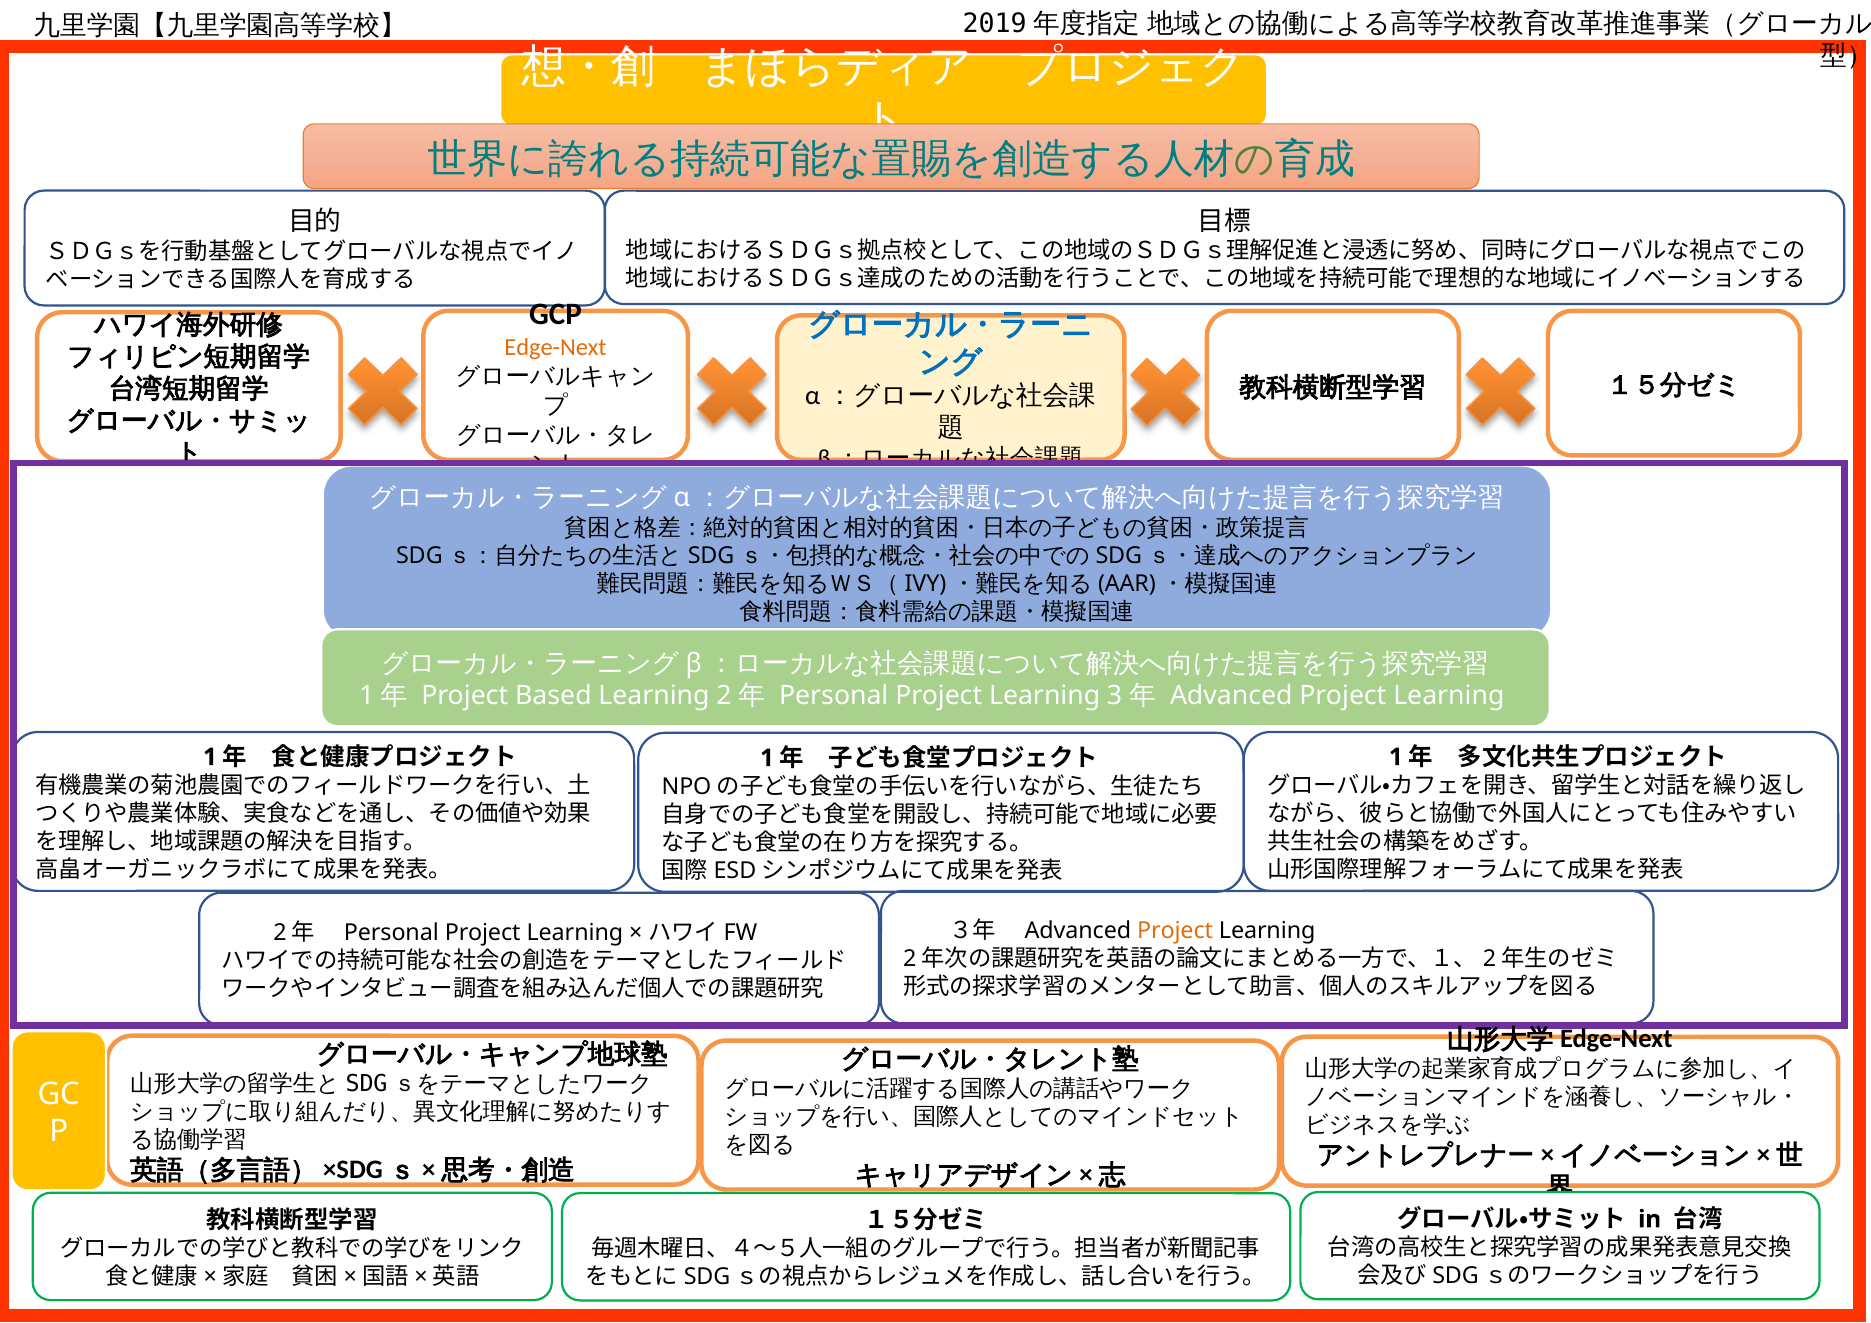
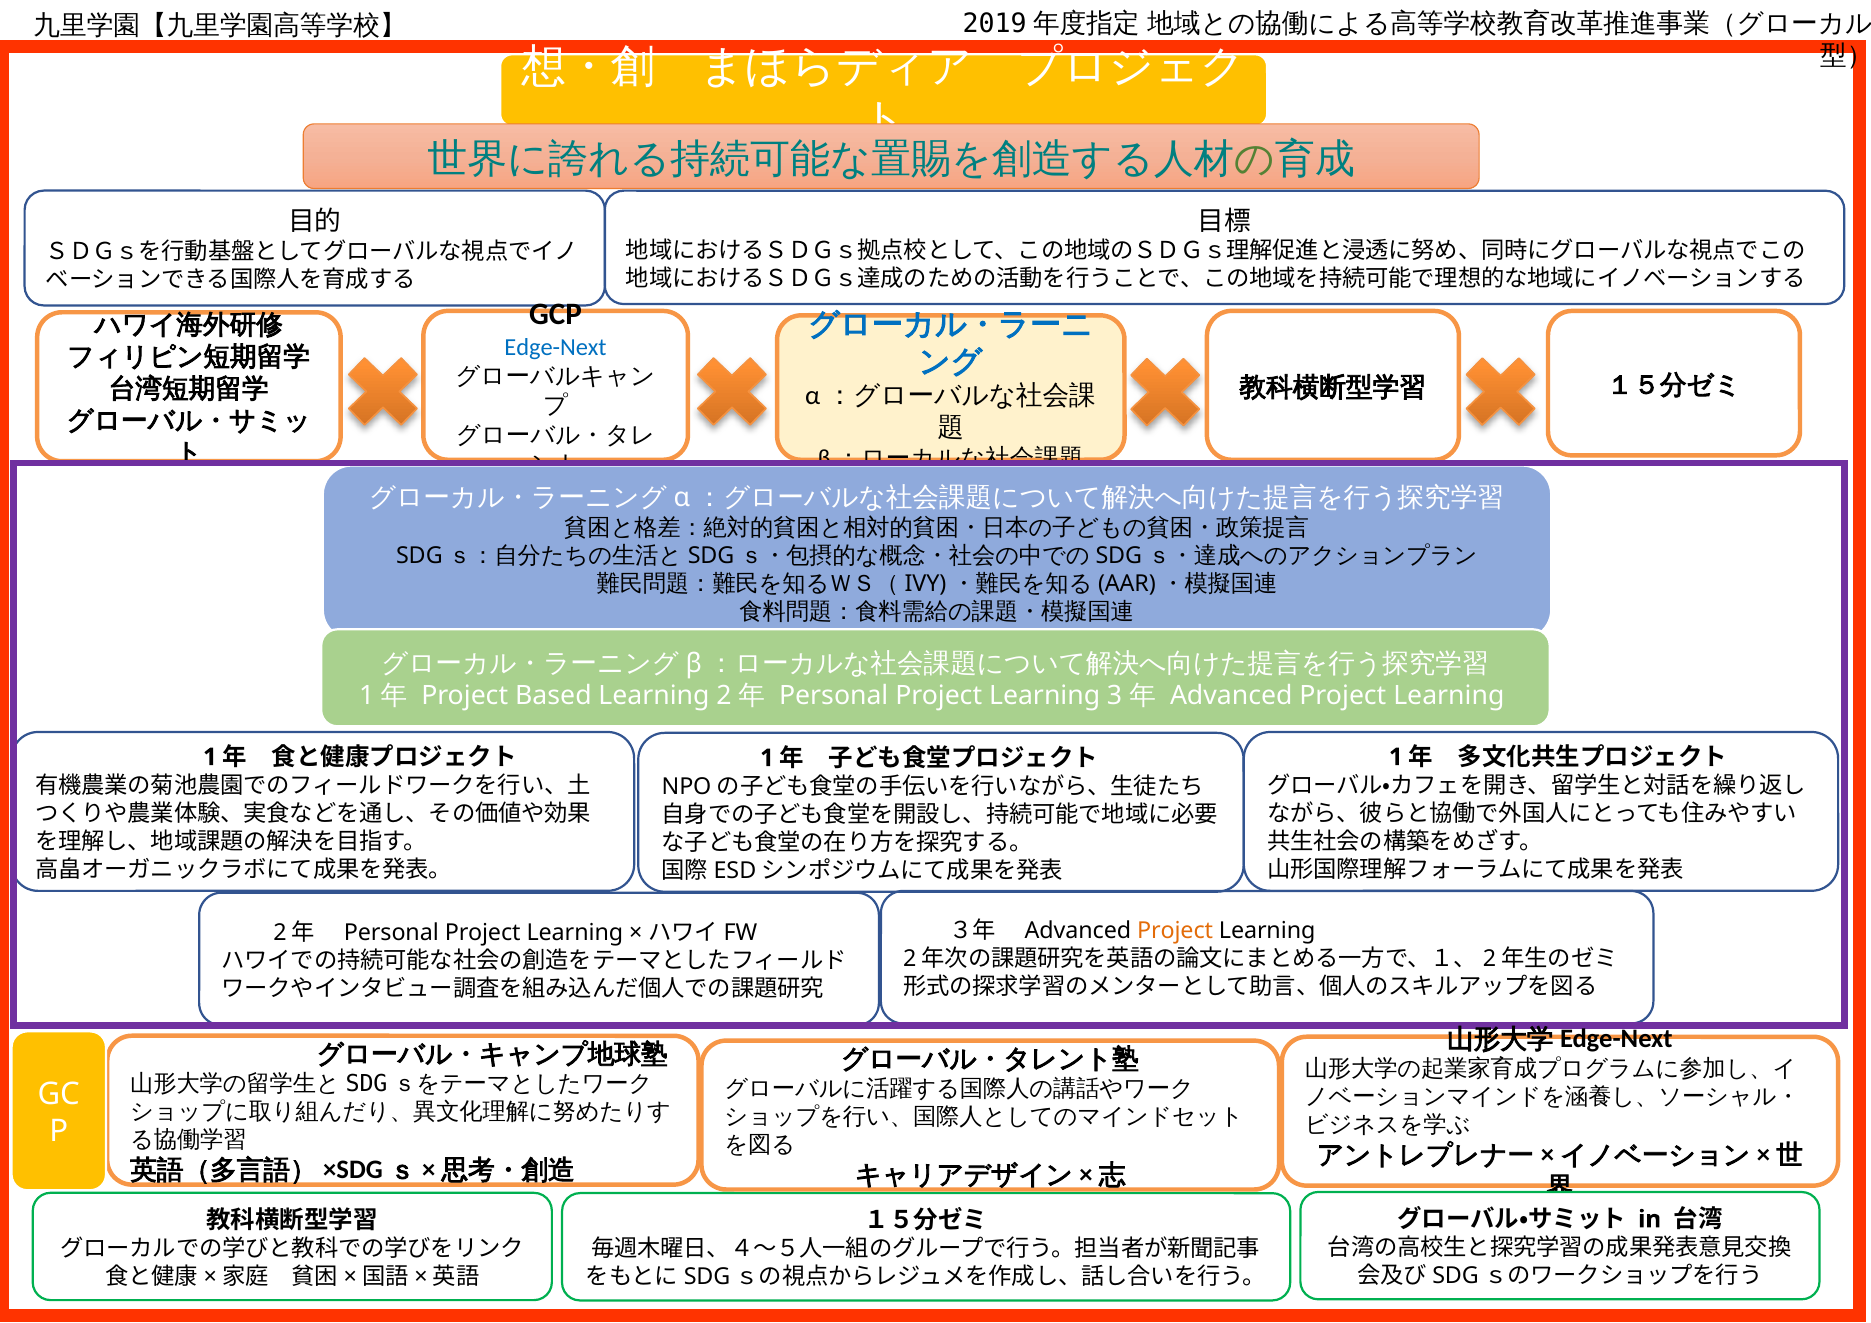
Edge-Next colour: orange -> blue
